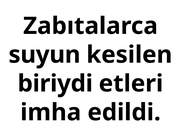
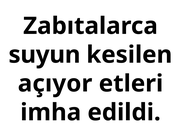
biriydi: biriydi -> açıyor
